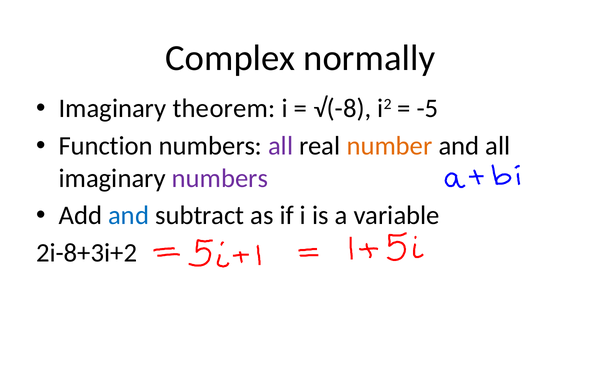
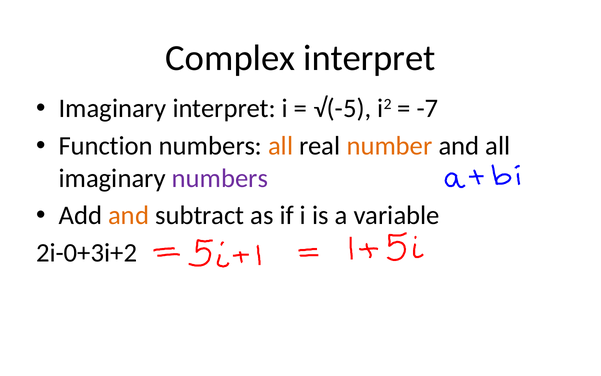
Complex normally: normally -> interpret
Imaginary theorem: theorem -> interpret
√(-8: √(-8 -> √(-5
-5: -5 -> -7
all at (281, 146) colour: purple -> orange
and at (129, 215) colour: blue -> orange
2i-8+3i+2: 2i-8+3i+2 -> 2i-0+3i+2
